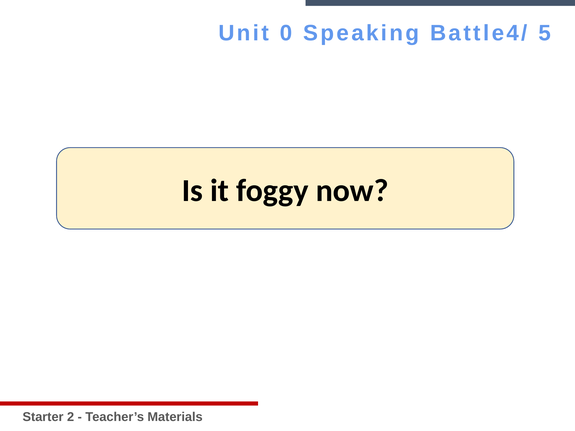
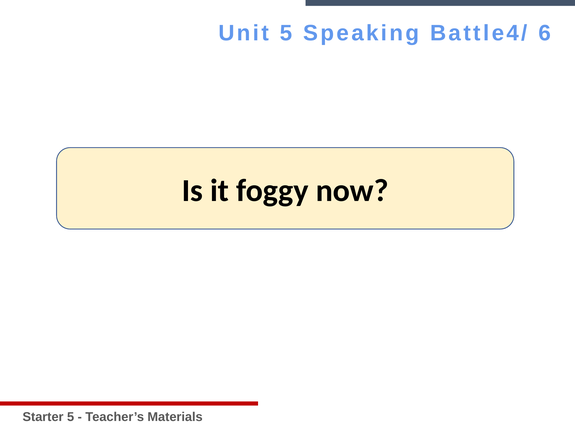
Unit 0: 0 -> 5
5: 5 -> 6
Starter 2: 2 -> 5
